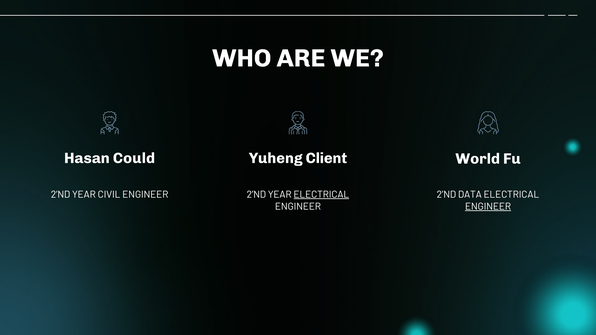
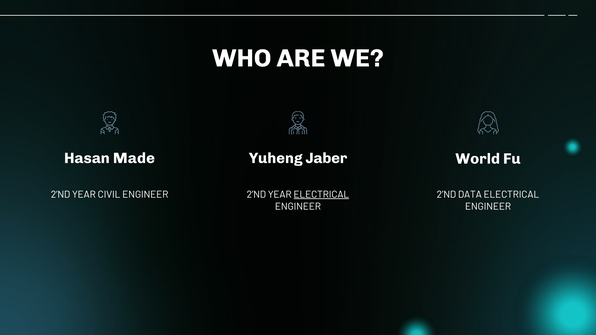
Could: Could -> Made
Client: Client -> Jaber
ENGINEER at (488, 207) underline: present -> none
